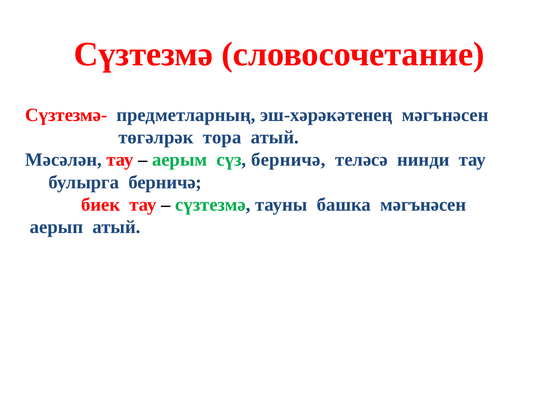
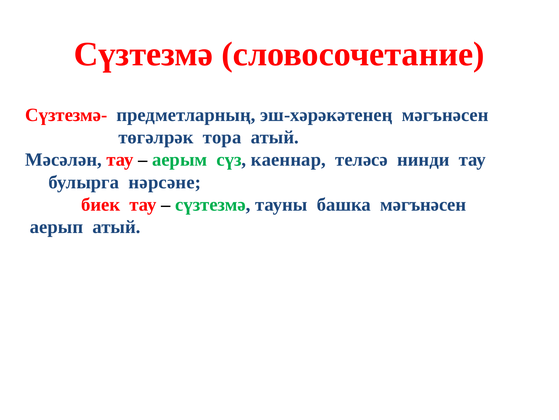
сүз берничә: берничә -> каеннар
булырга берничә: берничә -> нәрсәне
